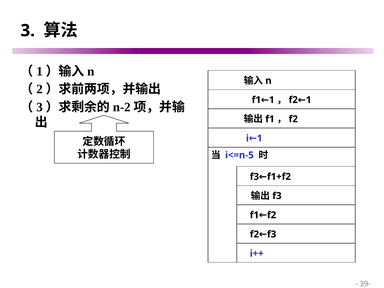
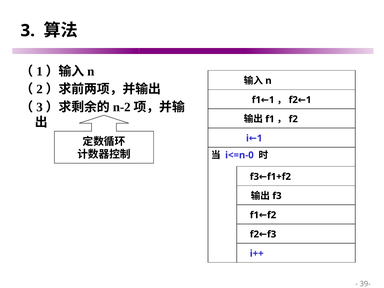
i<=n-5: i<=n-5 -> i<=n-0
